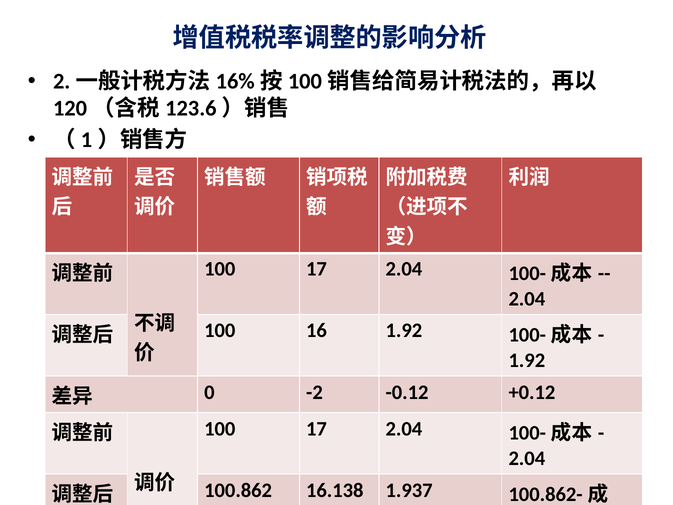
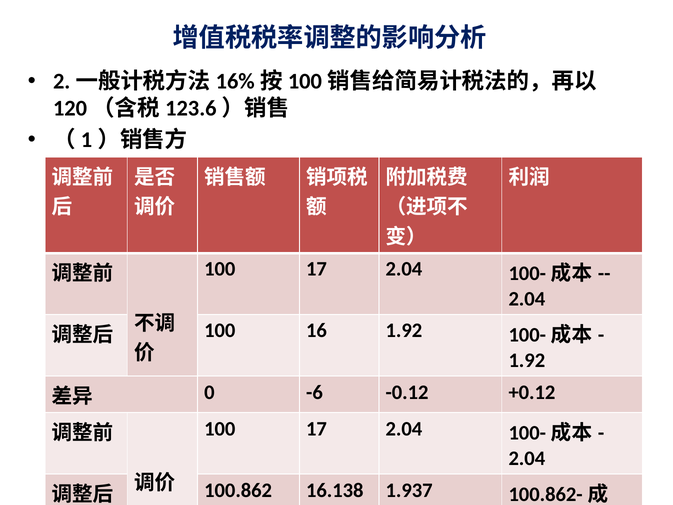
-2: -2 -> -6
